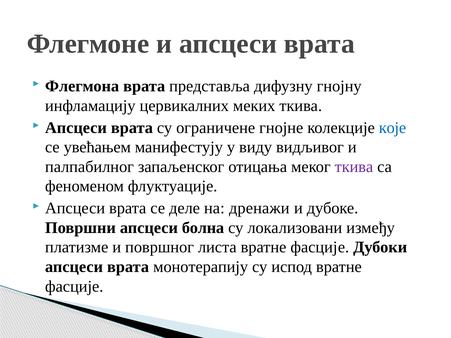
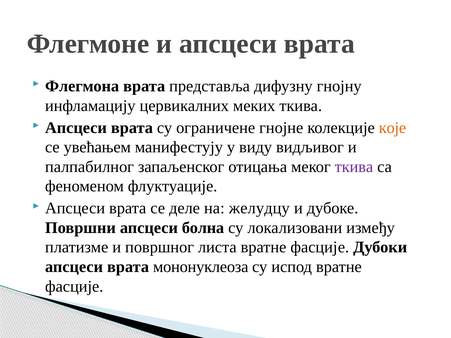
које colour: blue -> orange
дренажи: дренажи -> желудцу
монотерапију: монотерапију -> мононуклеоза
